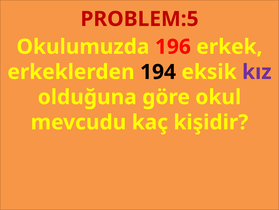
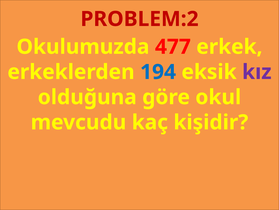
PROBLEM:5: PROBLEM:5 -> PROBLEM:2
196: 196 -> 477
194 colour: black -> blue
